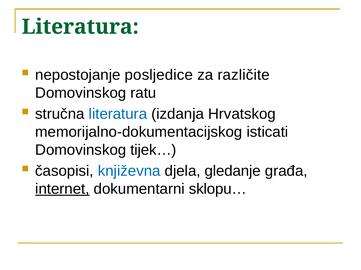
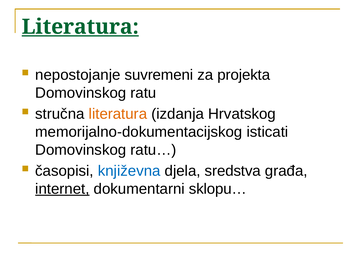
Literatura at (80, 27) underline: none -> present
posljedice: posljedice -> suvremeni
različite: različite -> projekta
literatura at (118, 114) colour: blue -> orange
tijek…: tijek… -> ratu…
gledanje: gledanje -> sredstva
